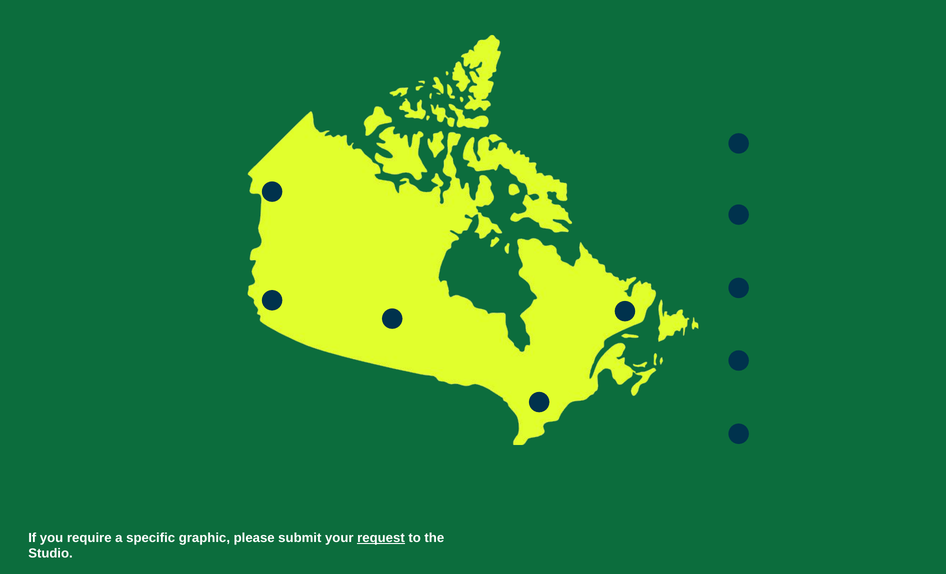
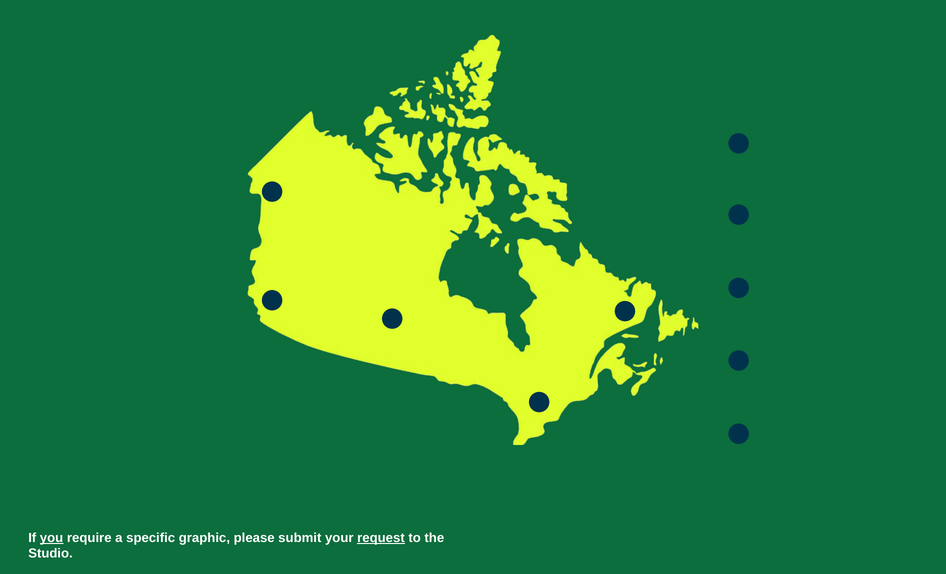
you underline: none -> present
